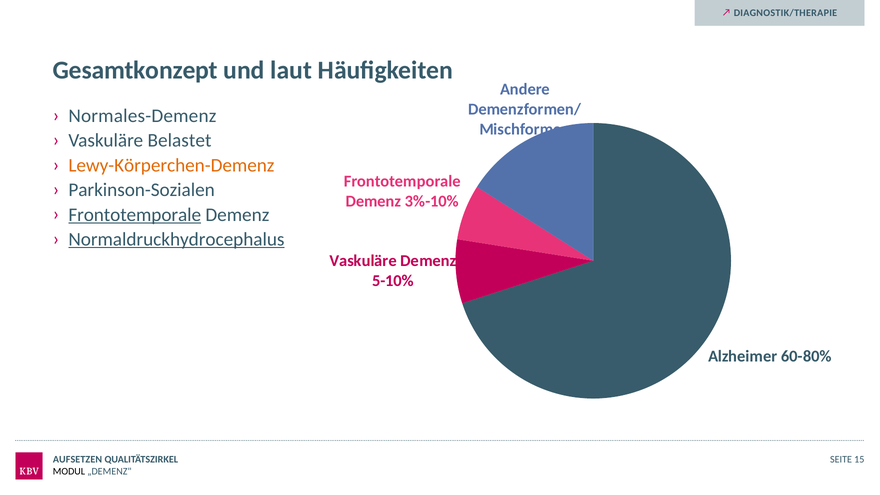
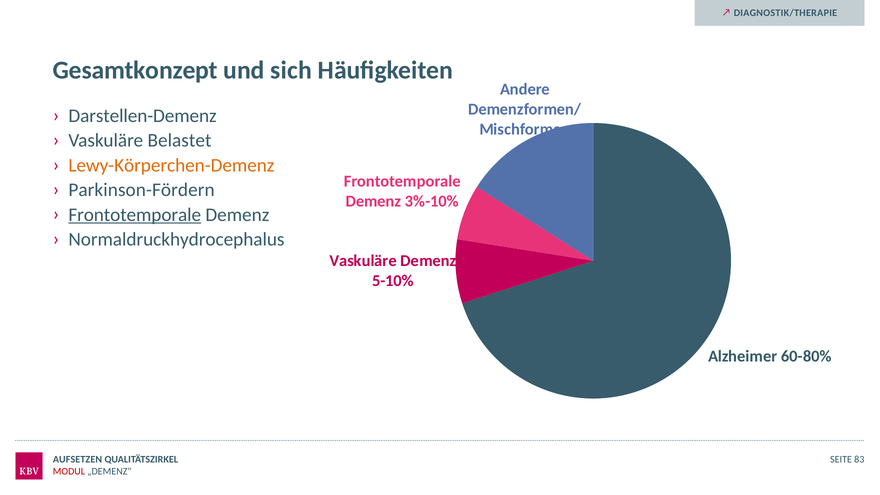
laut: laut -> sich
Normales-Demenz: Normales-Demenz -> Darstellen-Demenz
Parkinson-Sozialen: Parkinson-Sozialen -> Parkinson-Fördern
Normaldruckhydrocephalus underline: present -> none
15: 15 -> 83
MODUL colour: black -> red
